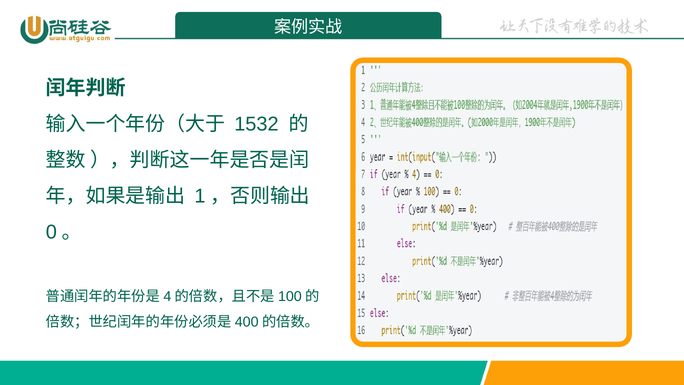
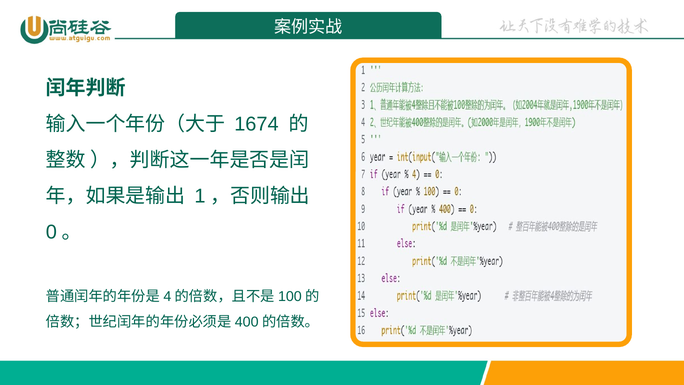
1532: 1532 -> 1674
